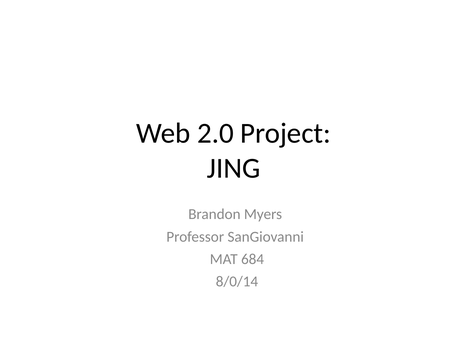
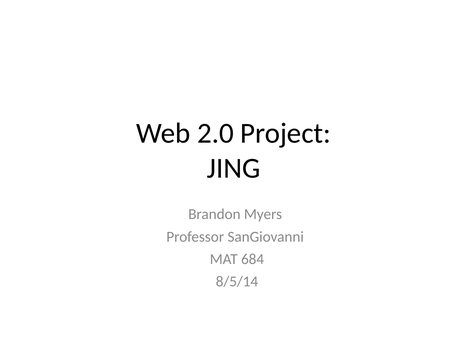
8/0/14: 8/0/14 -> 8/5/14
